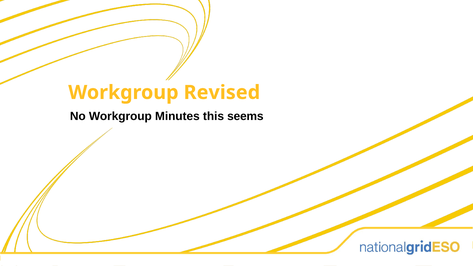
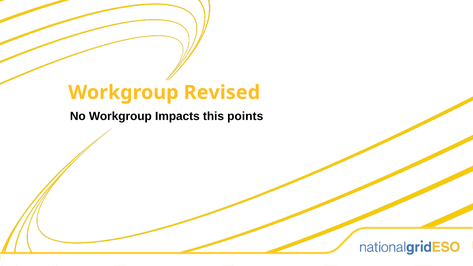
Minutes: Minutes -> Impacts
seems: seems -> points
